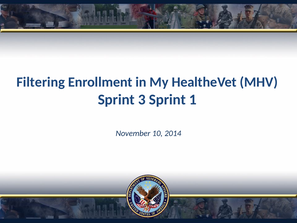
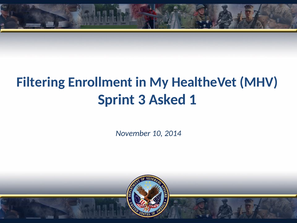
3 Sprint: Sprint -> Asked
